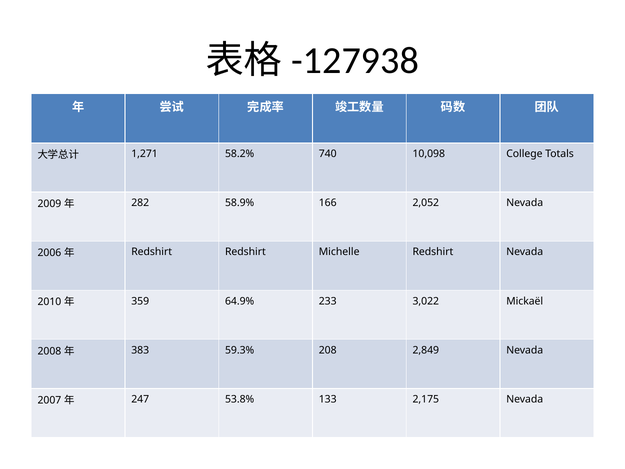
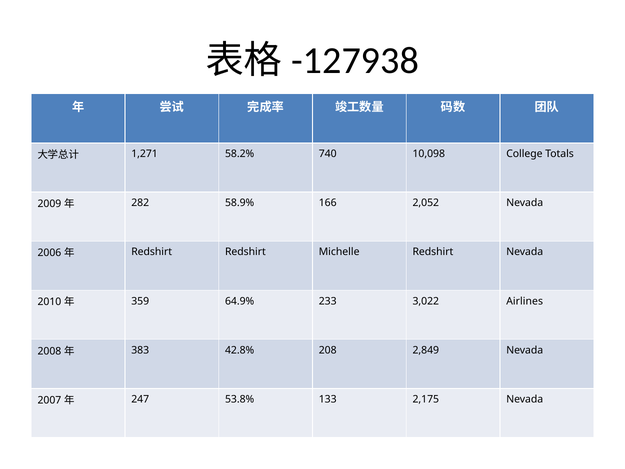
Mickaël: Mickaël -> Airlines
59.3%: 59.3% -> 42.8%
